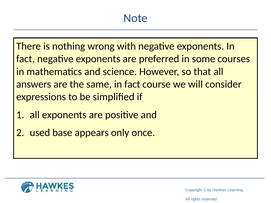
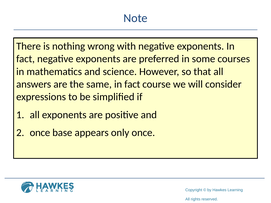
used at (40, 133): used -> once
